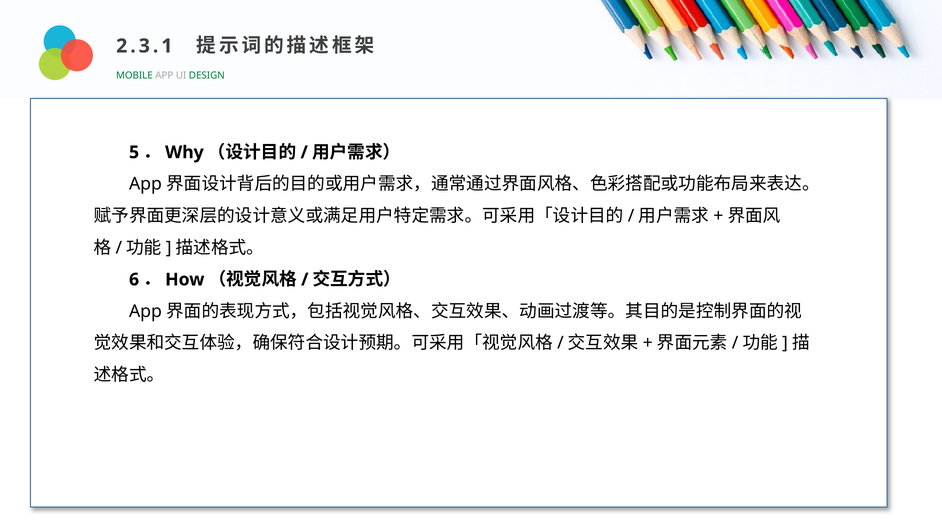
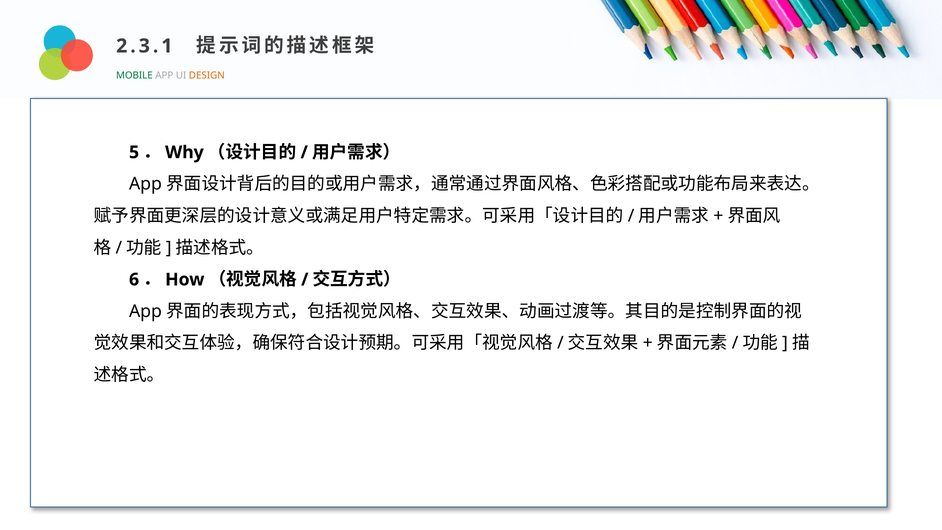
DESIGN at (207, 76) colour: green -> orange
